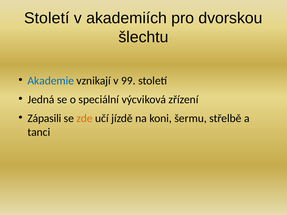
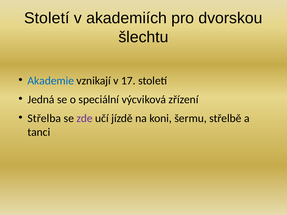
99: 99 -> 17
Zápasili: Zápasili -> Střelba
zde colour: orange -> purple
